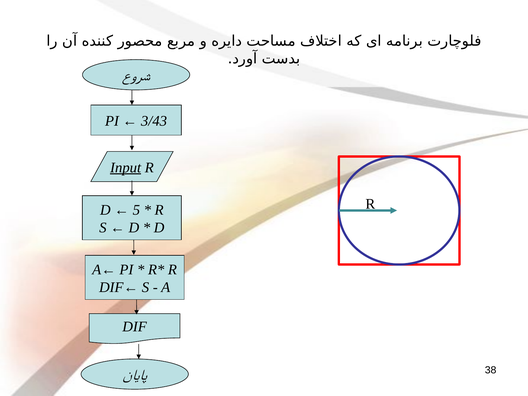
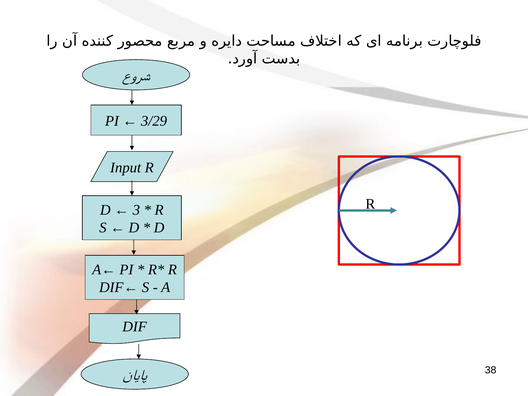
3/43: 3/43 -> 3/29
Input underline: present -> none
5: 5 -> 3
